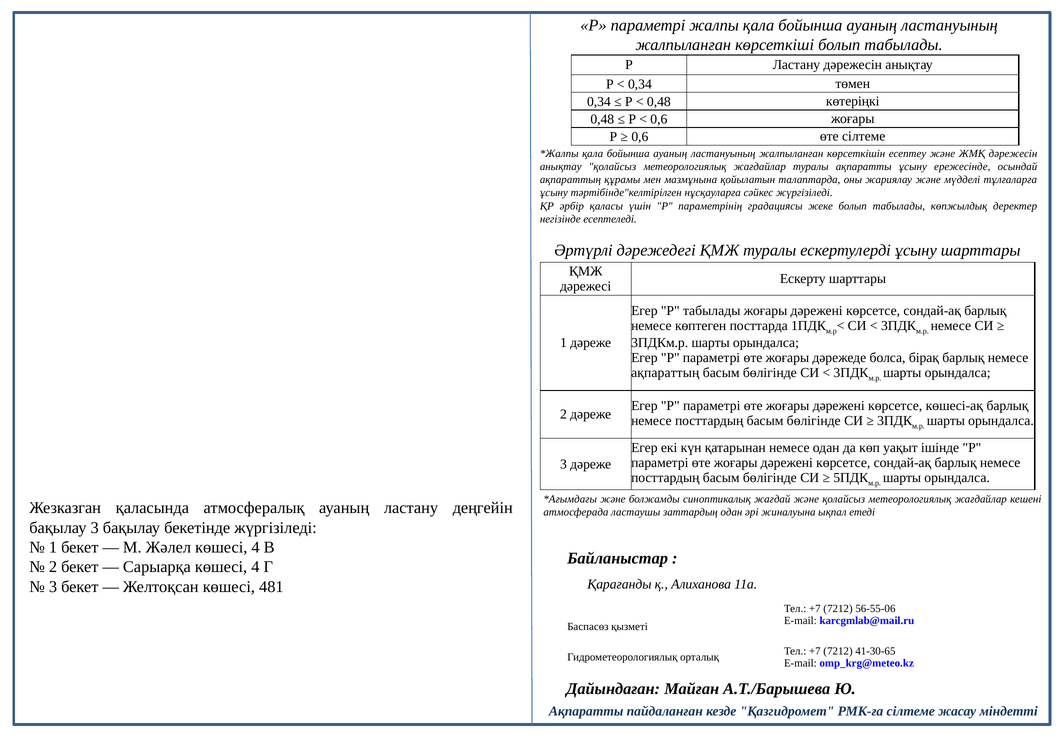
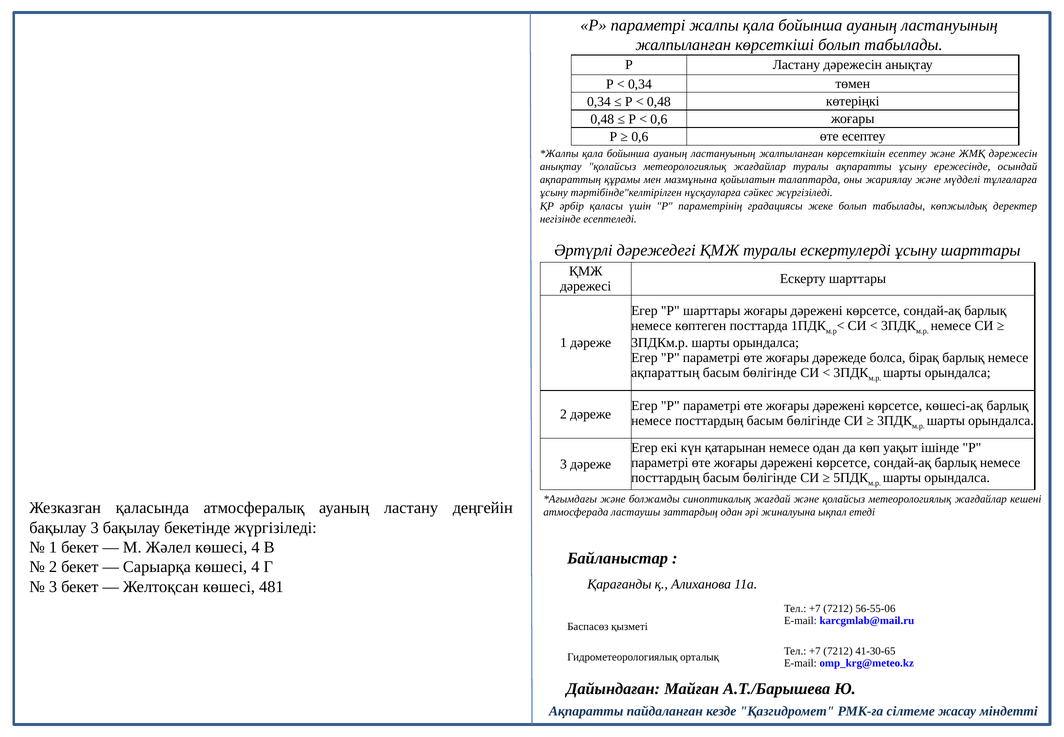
өте сілтеме: сілтеме -> есептеу
Р табылады: табылады -> шарттары
